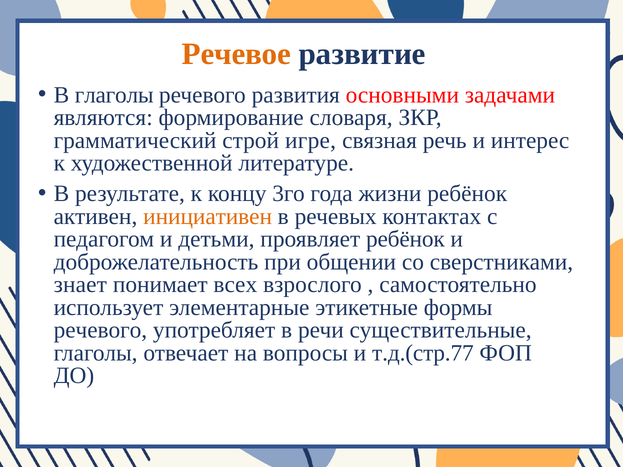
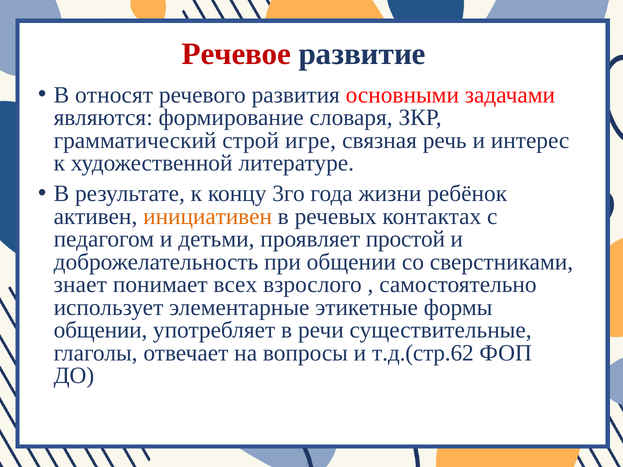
Речевое colour: orange -> red
В глаголы: глаголы -> относят
проявляет ребёнок: ребёнок -> простой
речевого at (100, 330): речевого -> общении
т.д.(стр.77: т.д.(стр.77 -> т.д.(стр.62
